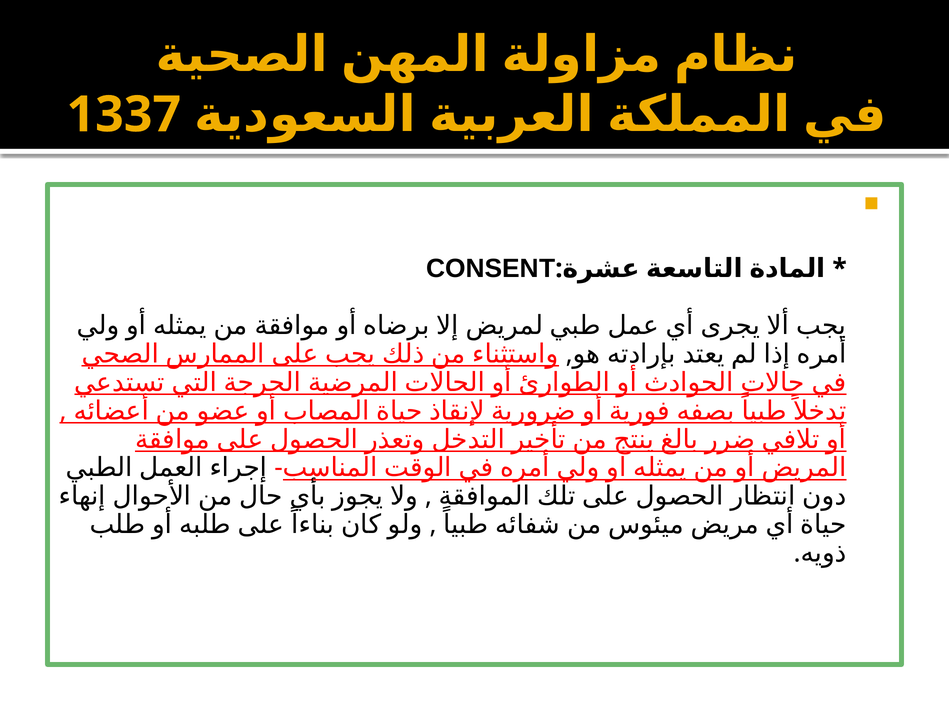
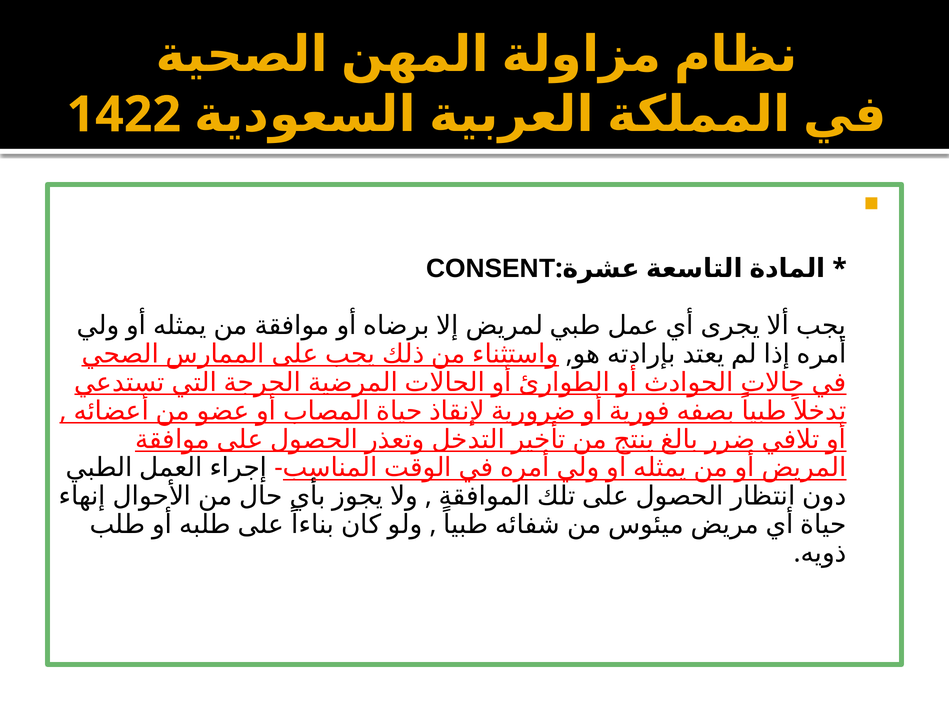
1337: 1337 -> 1422
